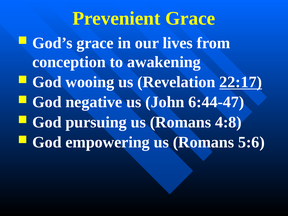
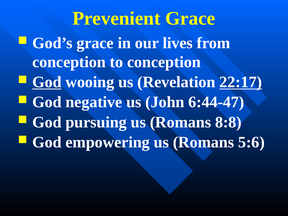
to awakening: awakening -> conception
God at (47, 82) underline: none -> present
4:8: 4:8 -> 8:8
